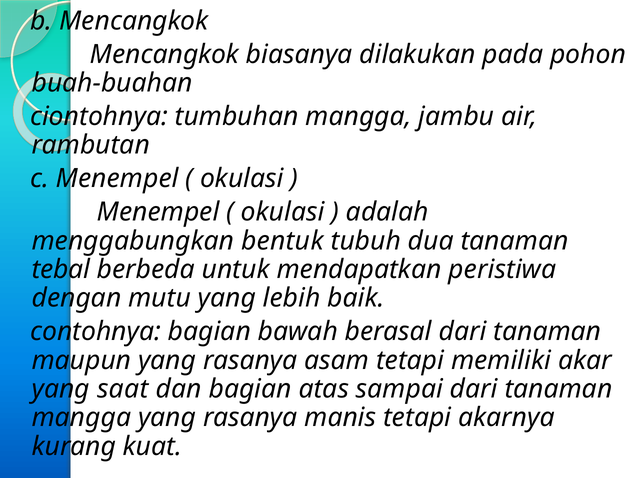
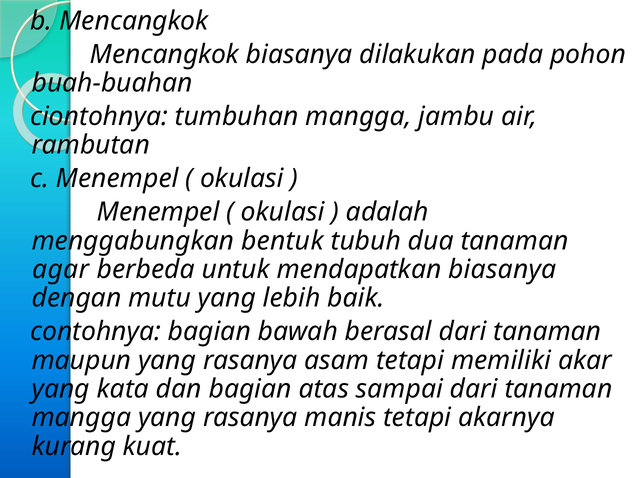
tebal: tebal -> agar
mendapatkan peristiwa: peristiwa -> biasanya
saat: saat -> kata
